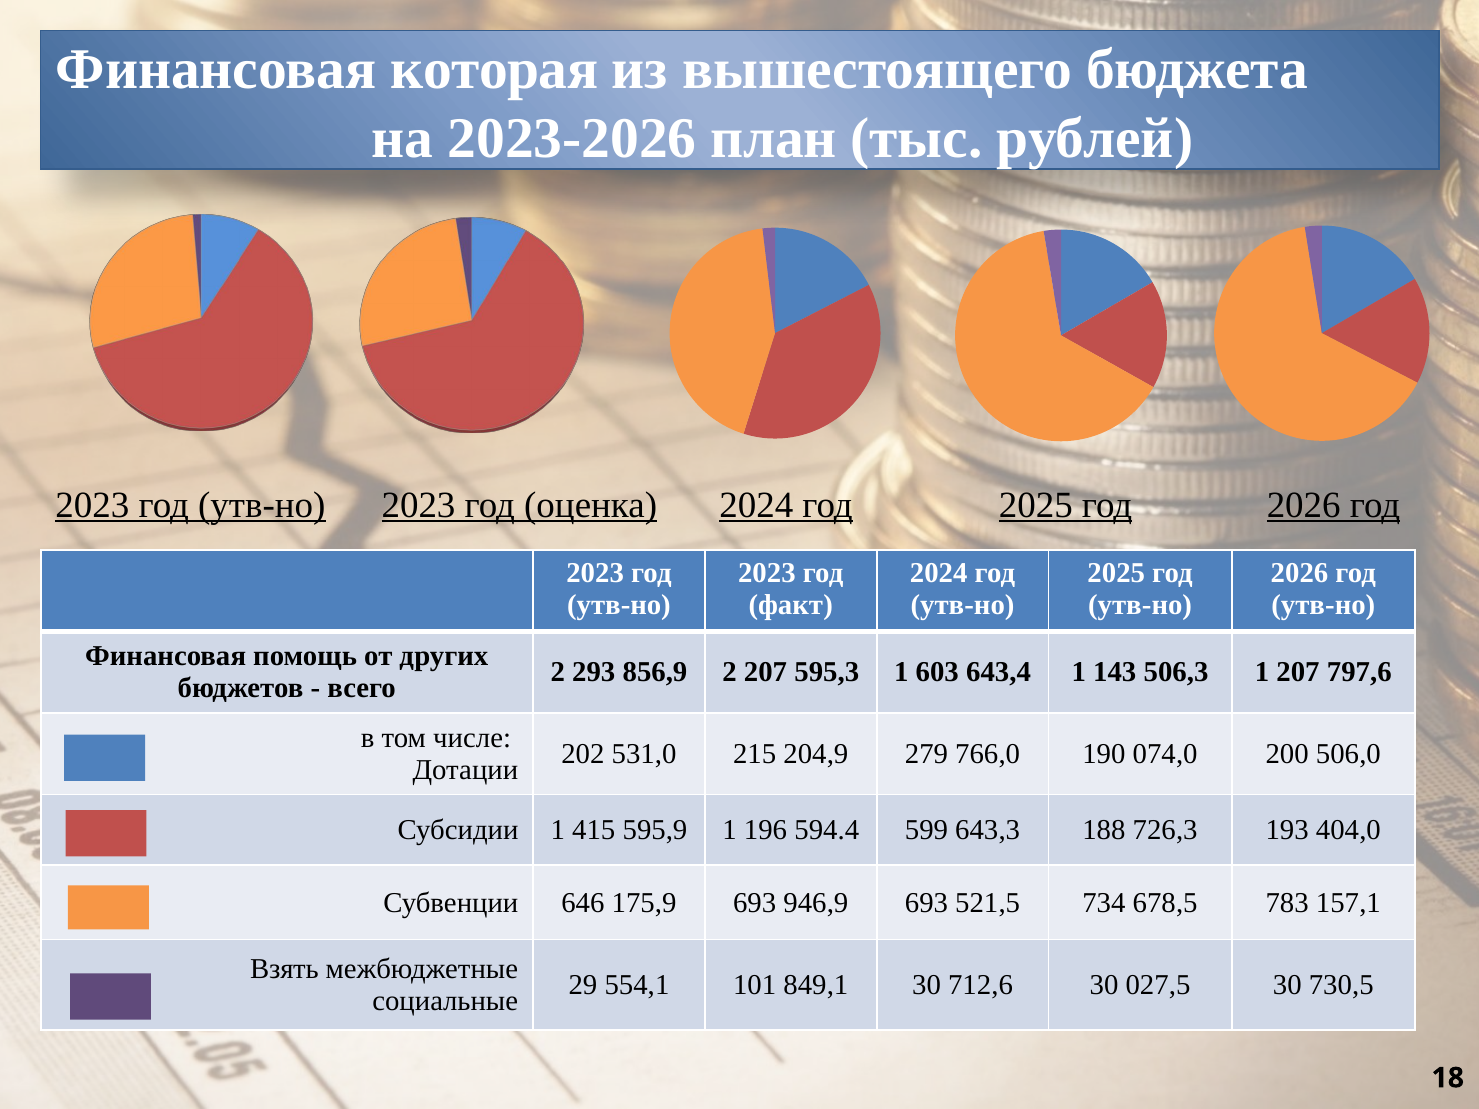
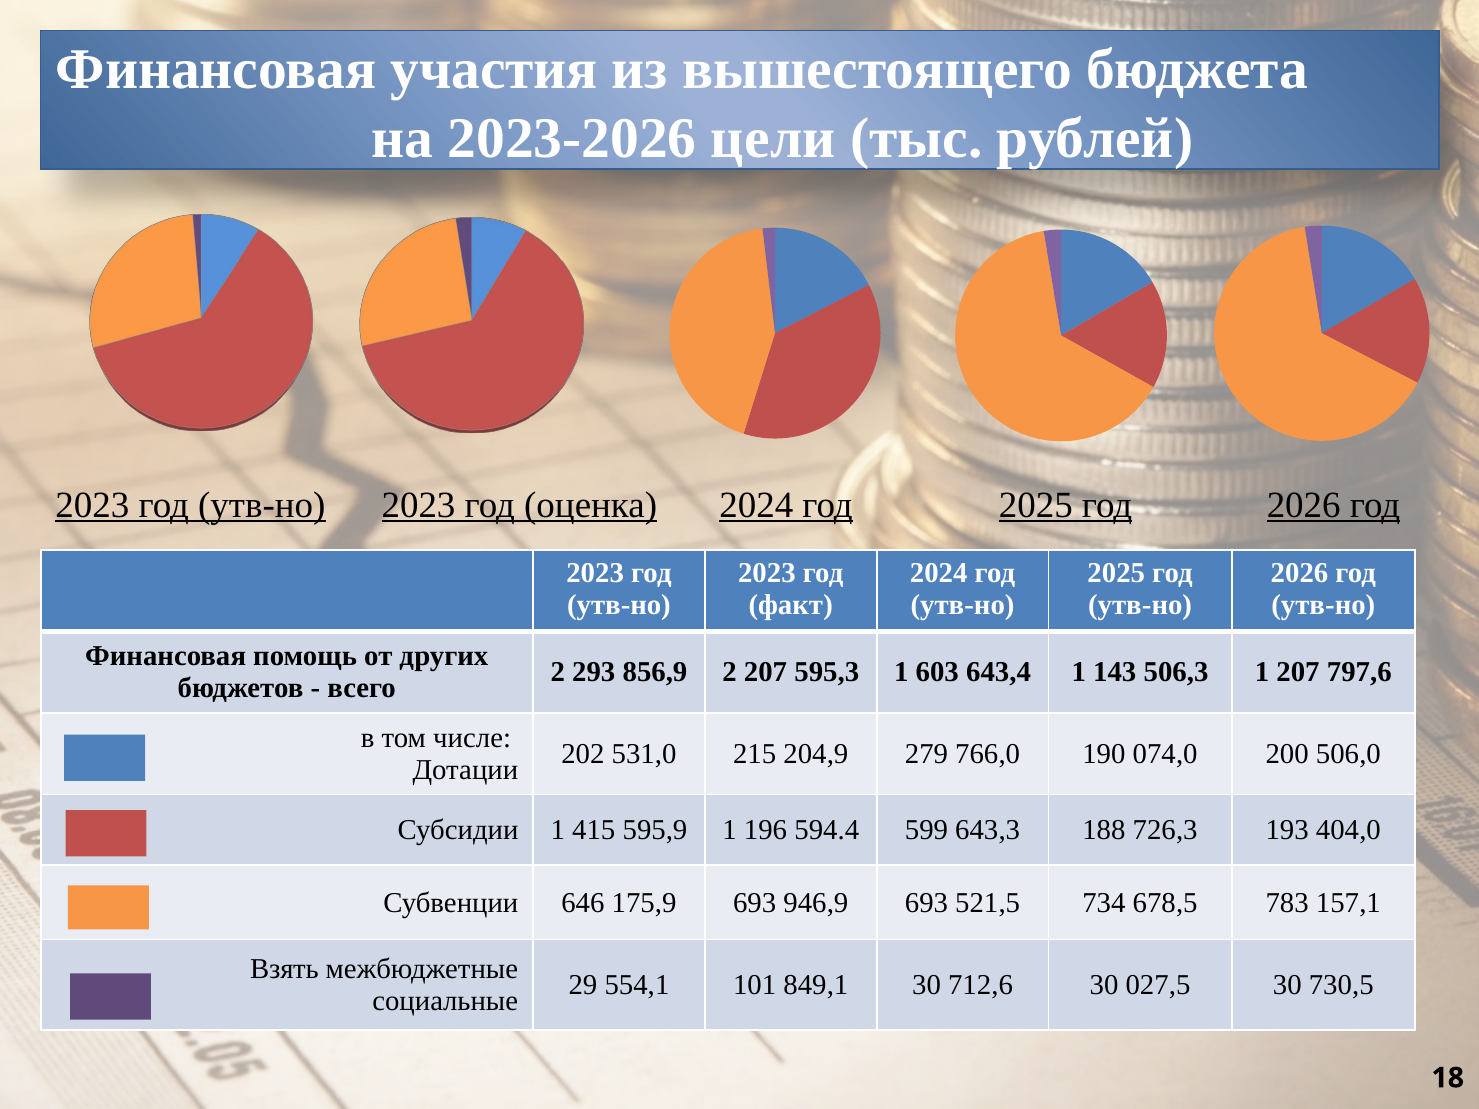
которая: которая -> участия
план: план -> цели
